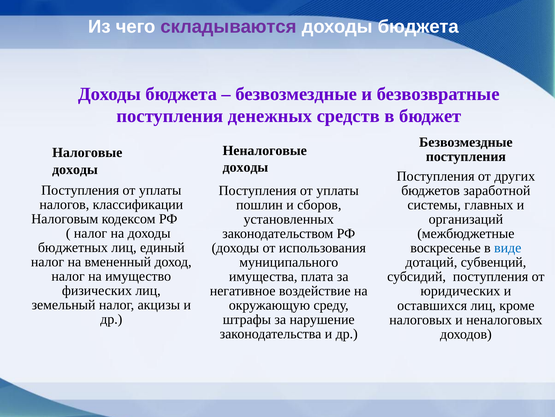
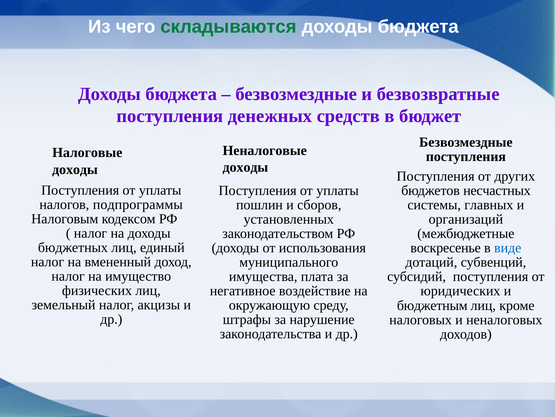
складываются colour: purple -> green
заработной: заработной -> несчастных
классификации: классификации -> подпрограммы
оставшихся: оставшихся -> бюджетным
